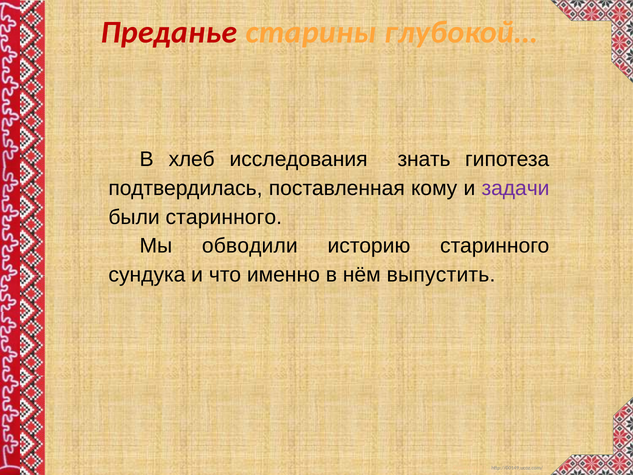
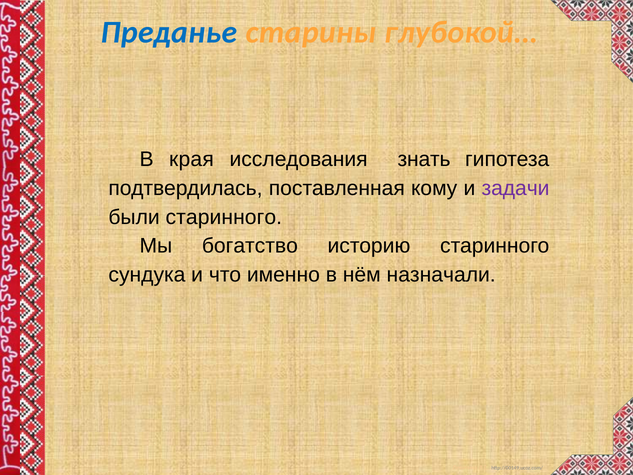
Преданье colour: red -> blue
хлеб: хлеб -> края
обводили: обводили -> богатство
выпустить: выпустить -> назначали
